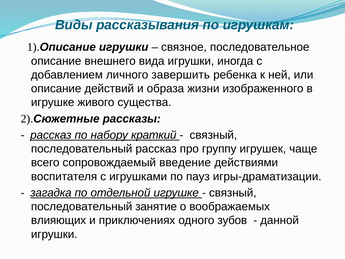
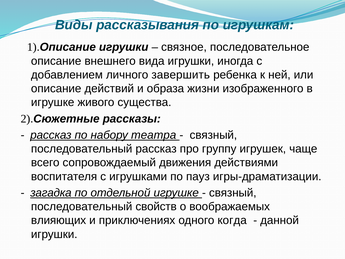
краткий: краткий -> театра
введение: введение -> движения
занятие: занятие -> свойств
зубов: зубов -> когда
